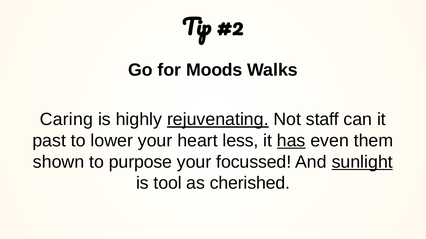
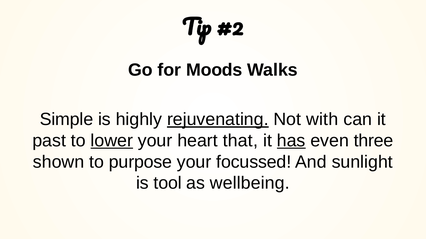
Caring: Caring -> Simple
staff: staff -> with
lower underline: none -> present
less: less -> that
them: them -> three
sunlight underline: present -> none
cherished: cherished -> wellbeing
